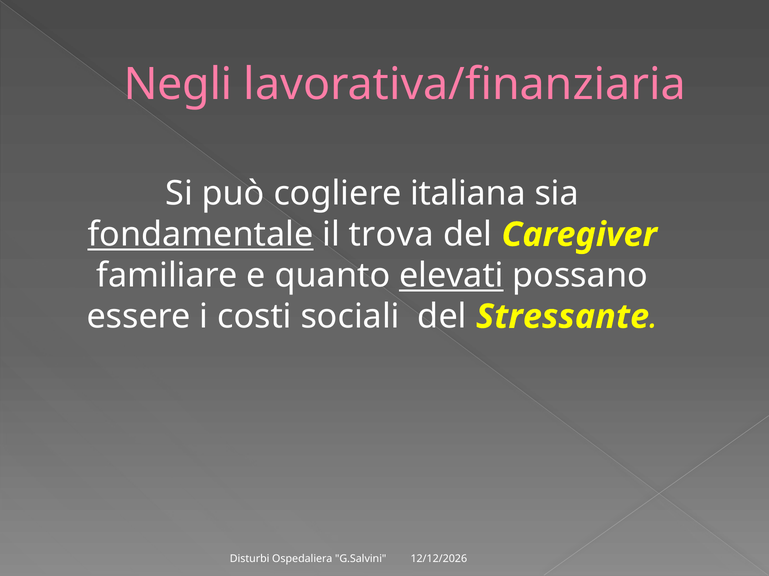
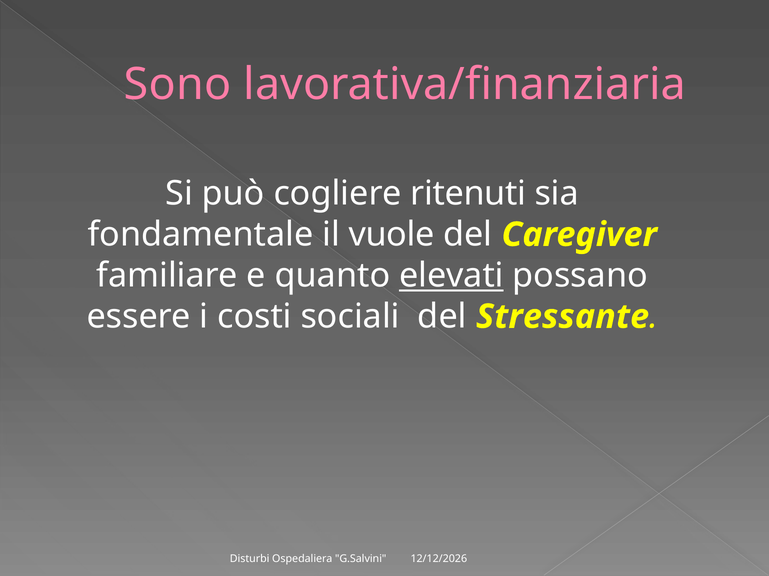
Negli: Negli -> Sono
italiana: italiana -> ritenuti
fondamentale underline: present -> none
trova: trova -> vuole
